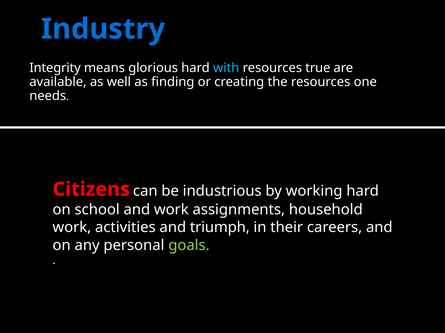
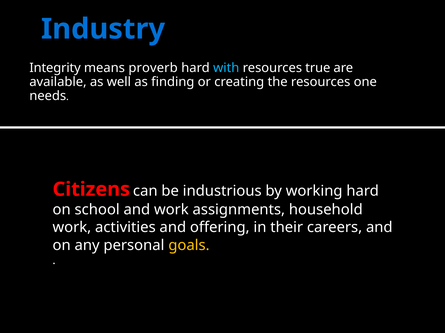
glorious: glorious -> proverb
triumph: triumph -> offering
goals colour: light green -> yellow
